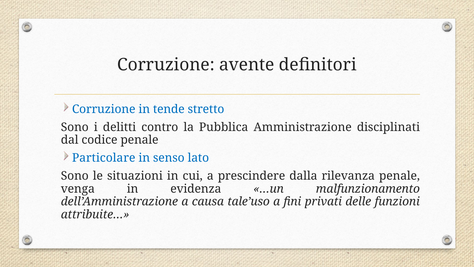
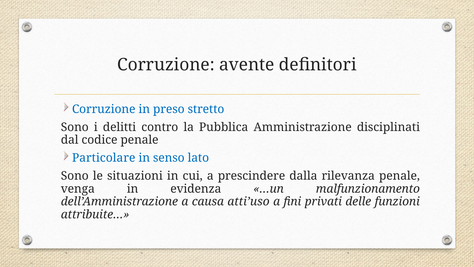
tende: tende -> preso
tale’uso: tale’uso -> atti’uso
